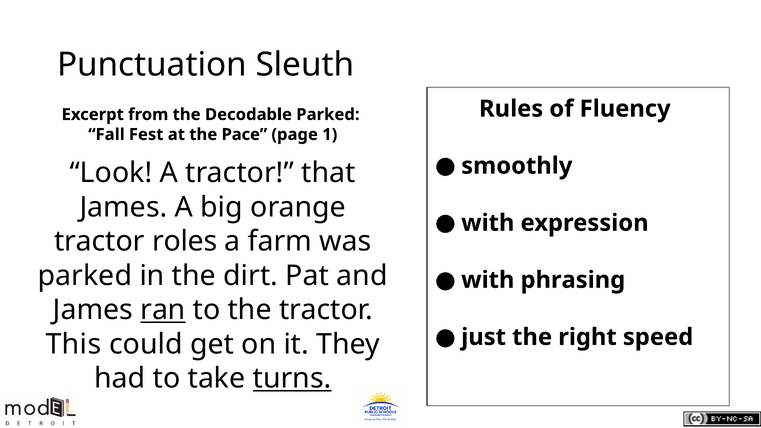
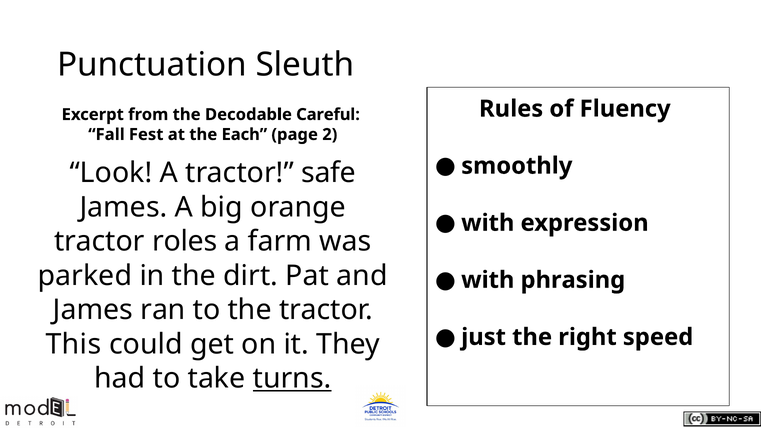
Decodable Parked: Parked -> Careful
Pace: Pace -> Each
1: 1 -> 2
that: that -> safe
ran underline: present -> none
